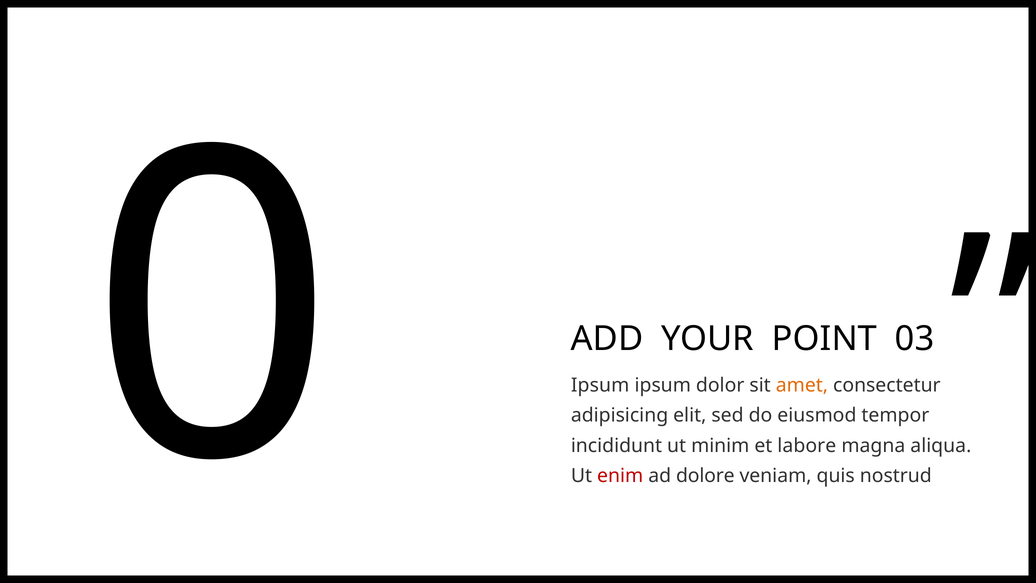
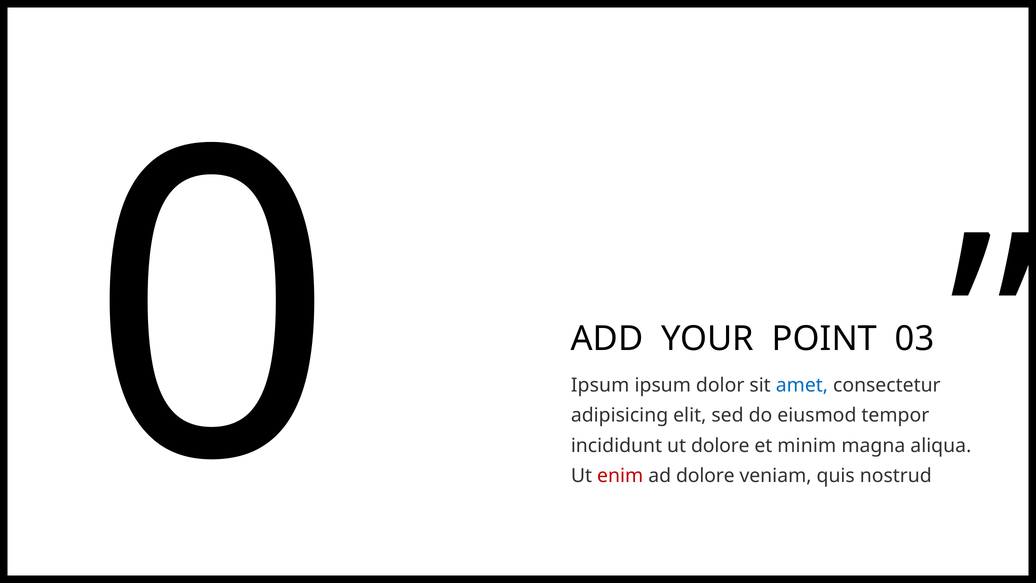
amet colour: orange -> blue
ut minim: minim -> dolore
labore: labore -> minim
